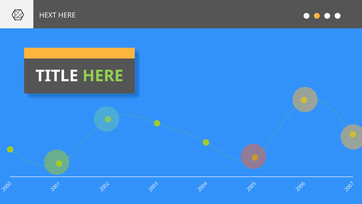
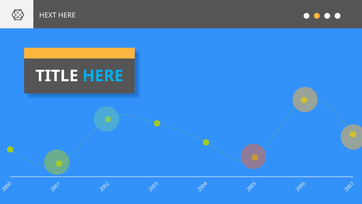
HERE at (103, 76) colour: light green -> light blue
